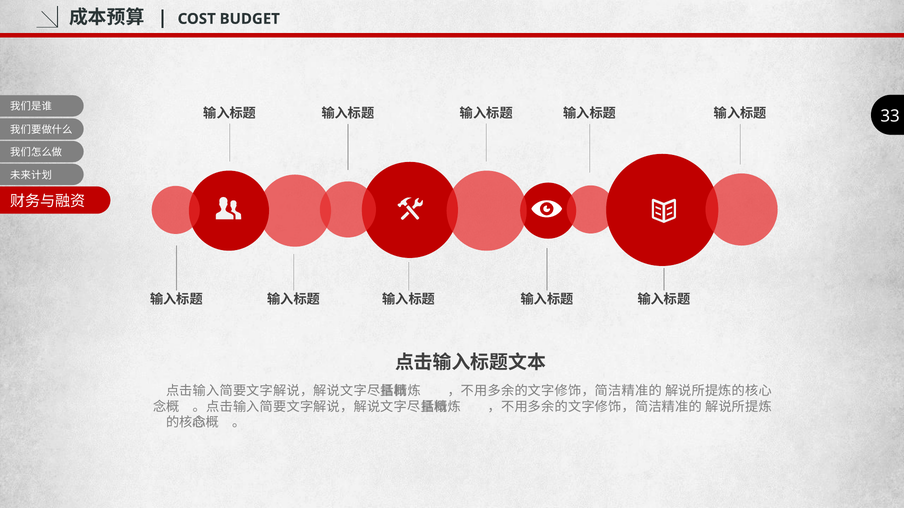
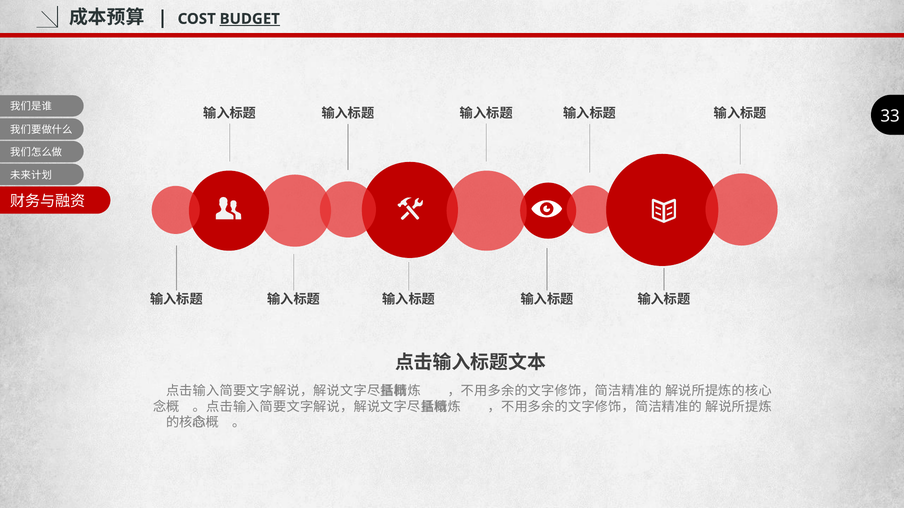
BUDGET underline: none -> present
